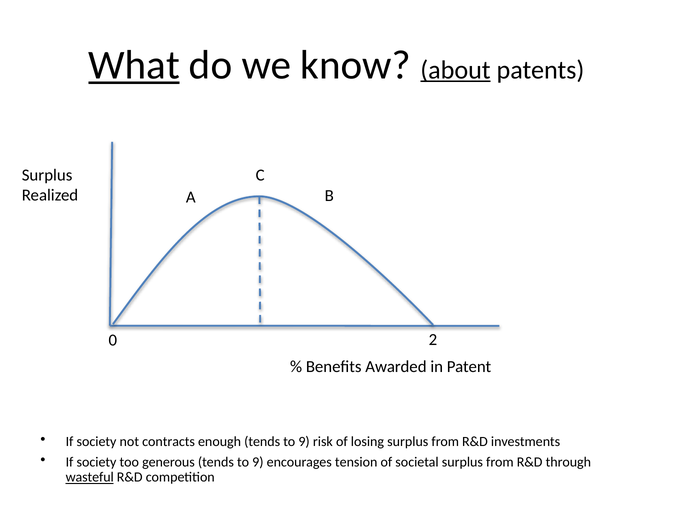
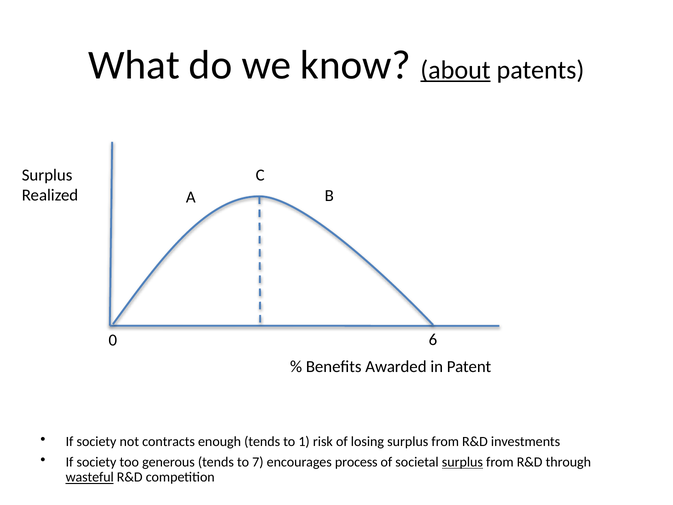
What underline: present -> none
2: 2 -> 6
enough tends to 9: 9 -> 1
generous tends to 9: 9 -> 7
tension: tension -> process
surplus at (462, 462) underline: none -> present
